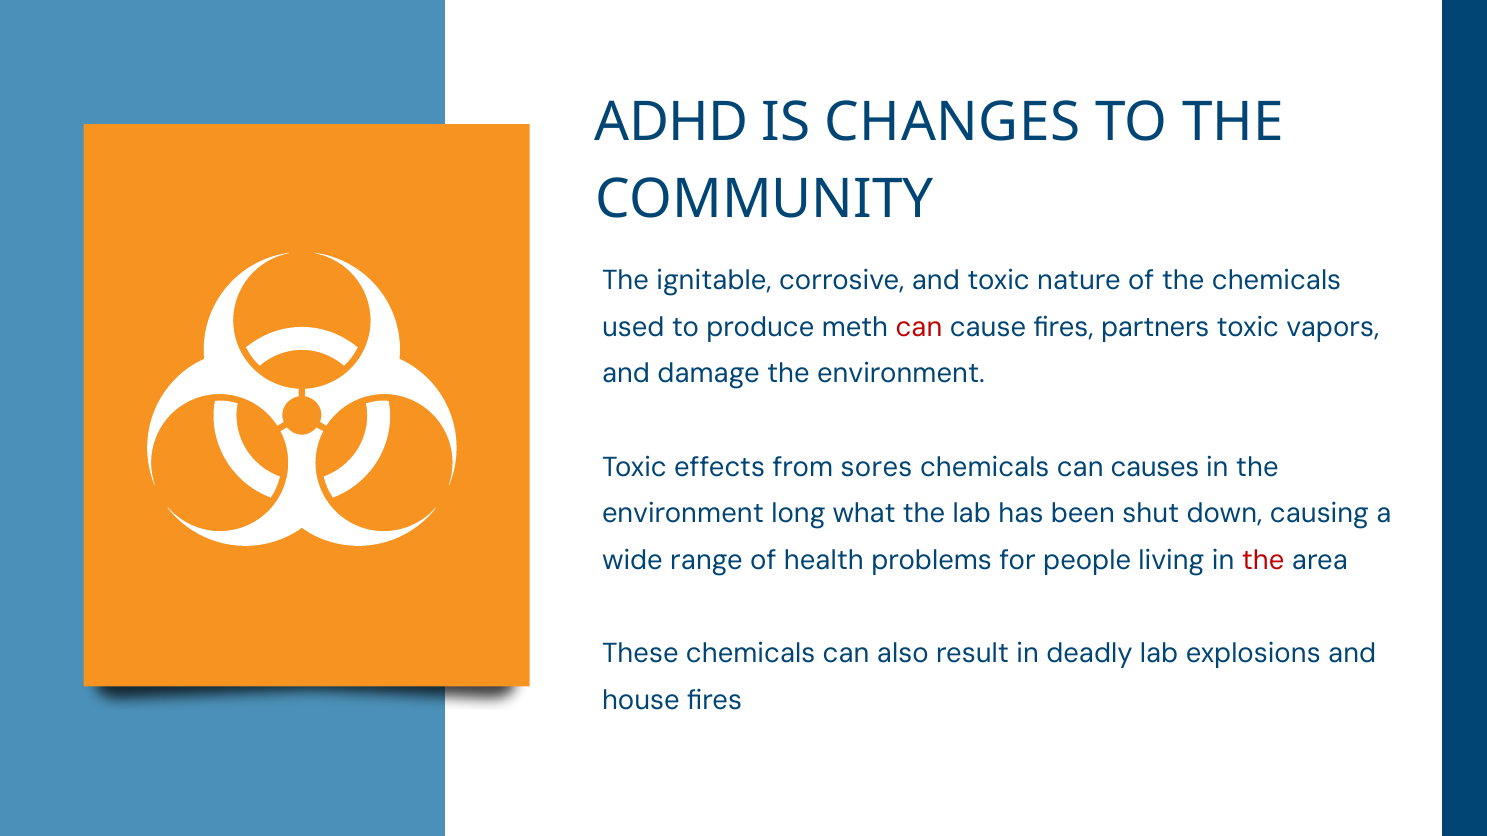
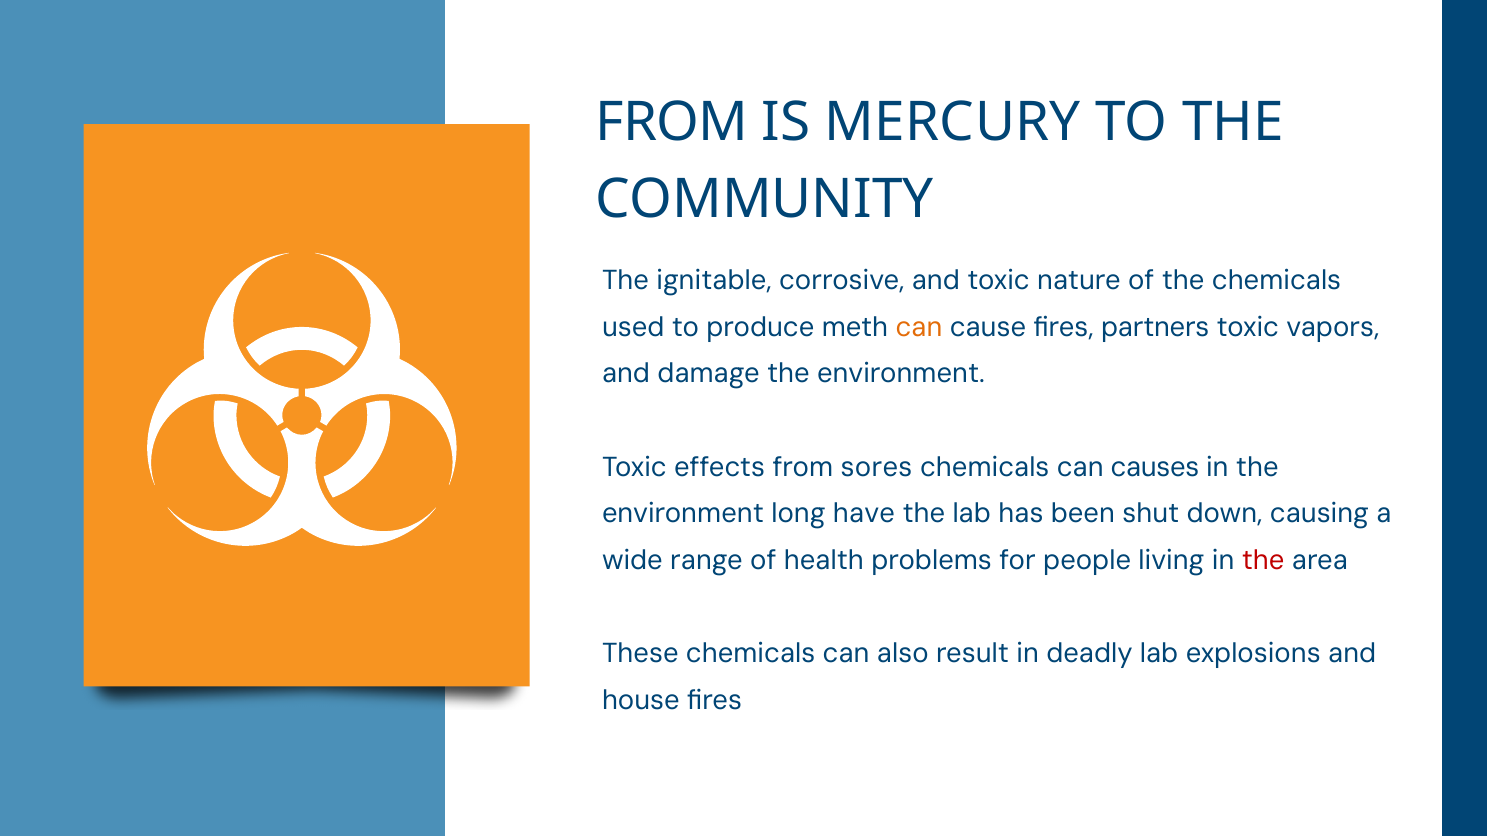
ADHD at (672, 123): ADHD -> FROM
CHANGES: CHANGES -> MERCURY
can at (919, 327) colour: red -> orange
what: what -> have
